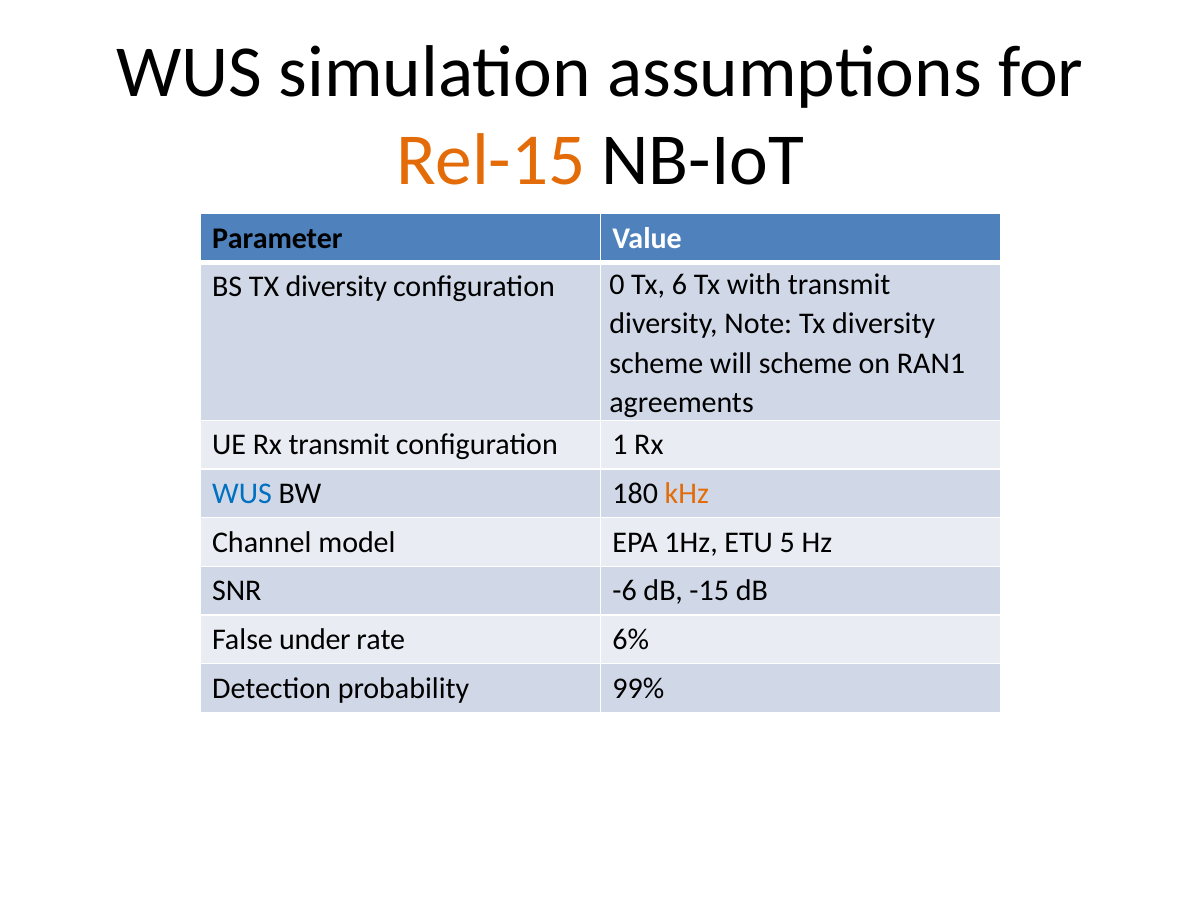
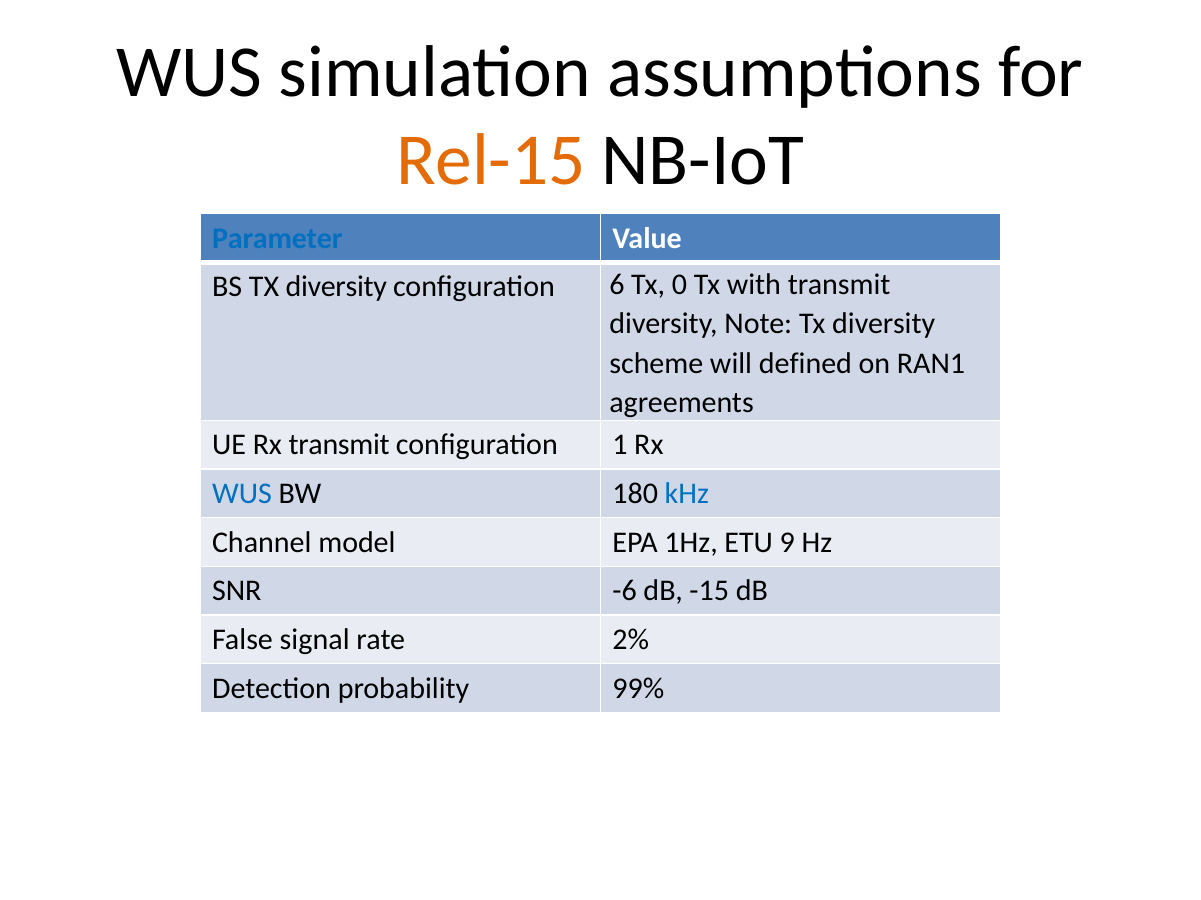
Parameter colour: black -> blue
0: 0 -> 6
6: 6 -> 0
will scheme: scheme -> defined
kHz colour: orange -> blue
5: 5 -> 9
under: under -> signal
6%: 6% -> 2%
